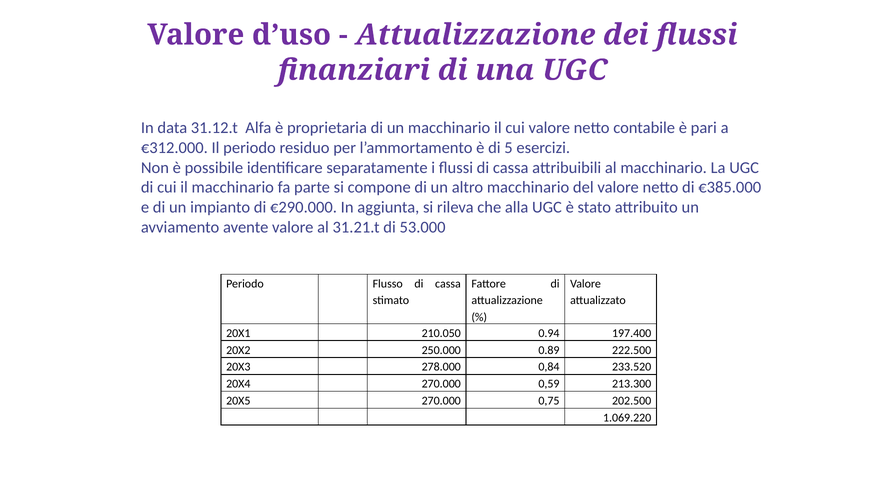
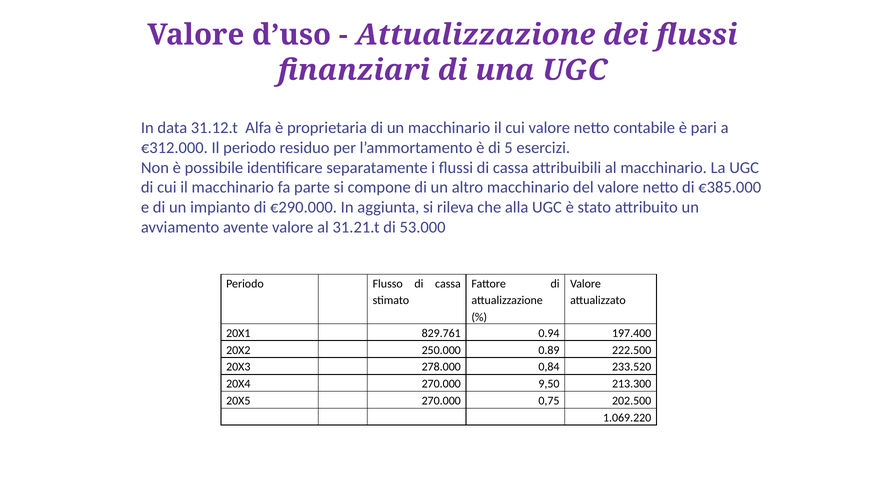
210.050: 210.050 -> 829.761
0,59: 0,59 -> 9,50
